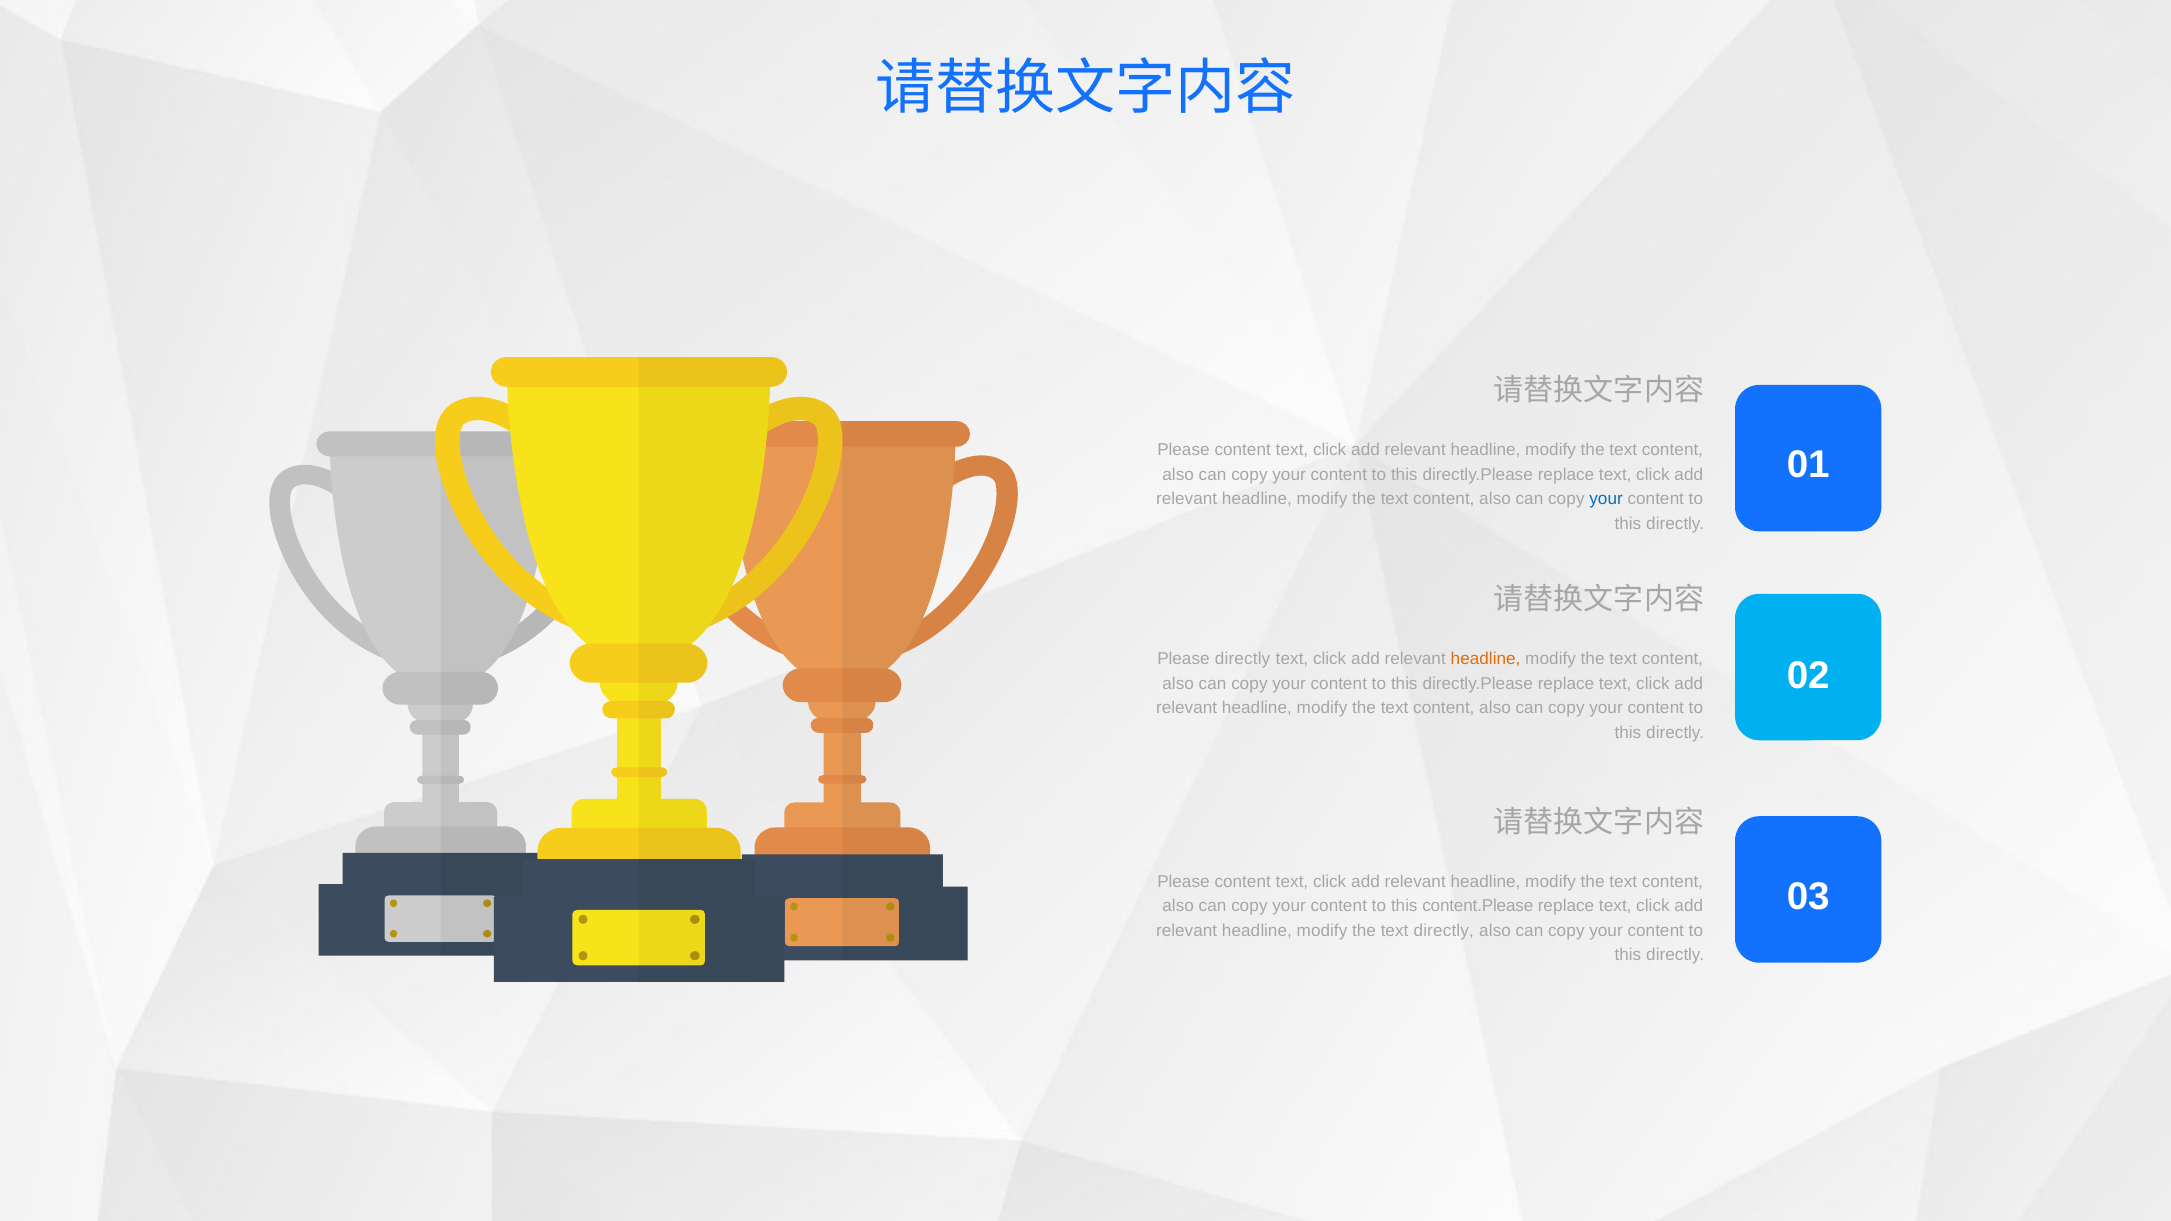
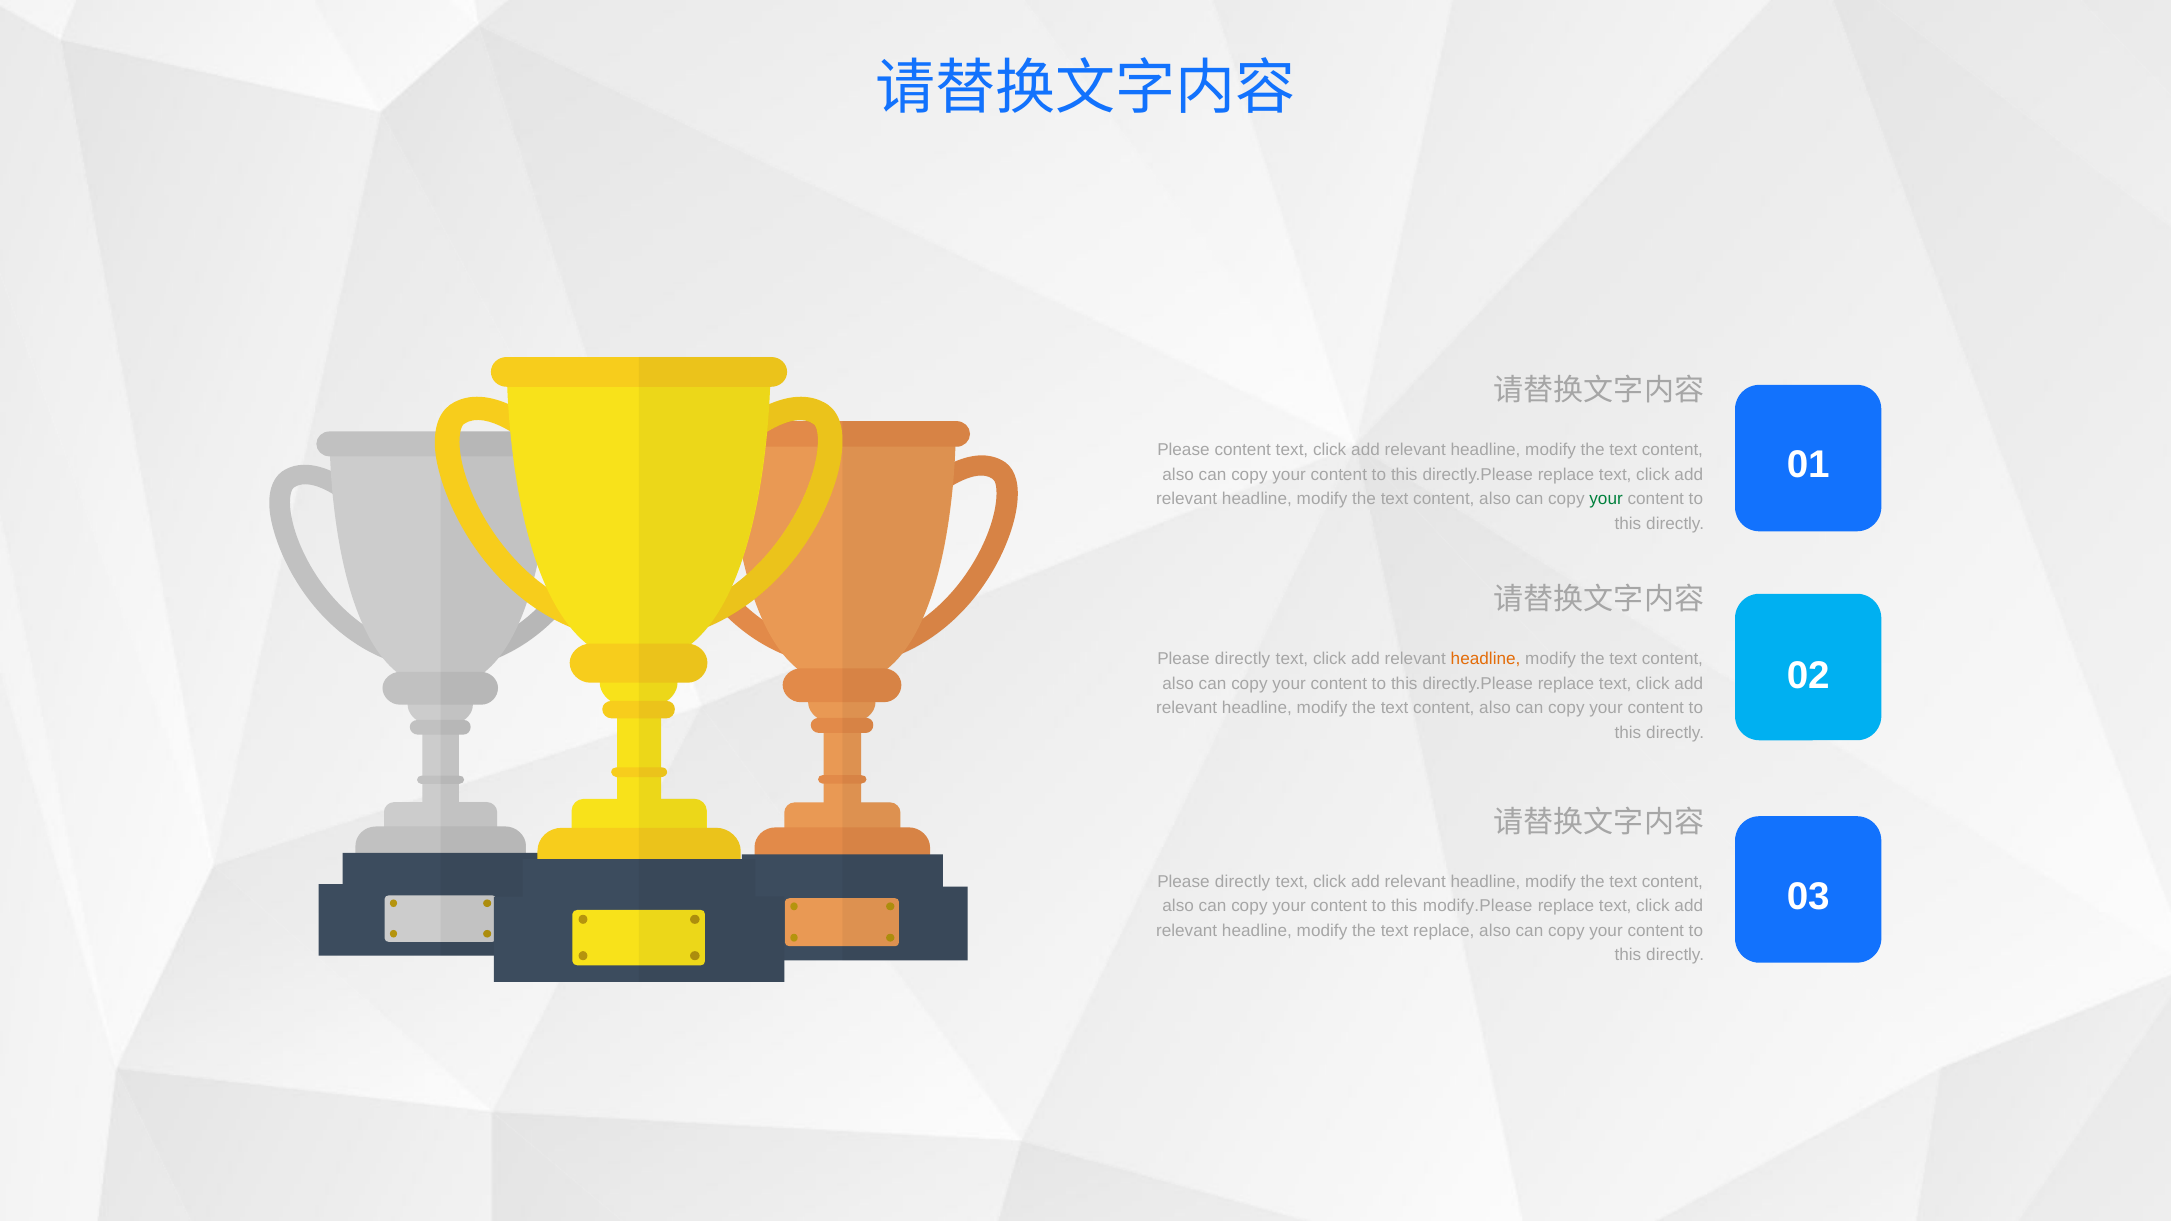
your at (1606, 499) colour: blue -> green
content at (1243, 881): content -> directly
content.Please: content.Please -> modify.Please
text directly: directly -> replace
